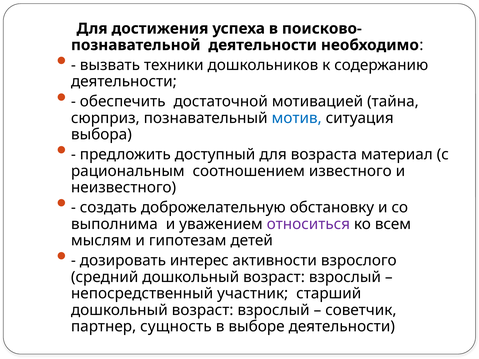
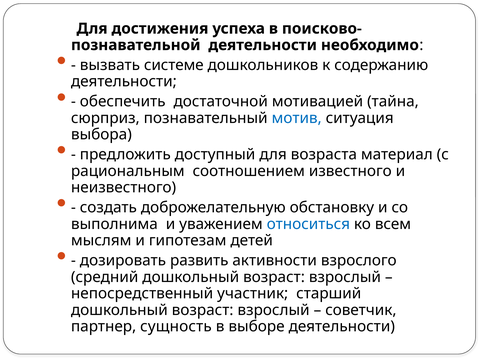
техники: техники -> системе
относиться colour: purple -> blue
интерес: интерес -> развить
